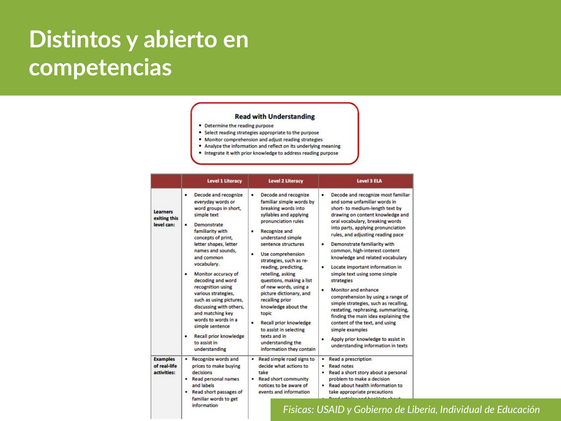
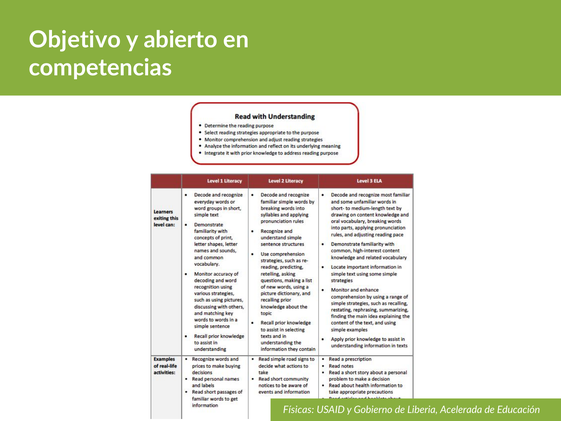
Distintos: Distintos -> Objetivo
Individual: Individual -> Acelerada
